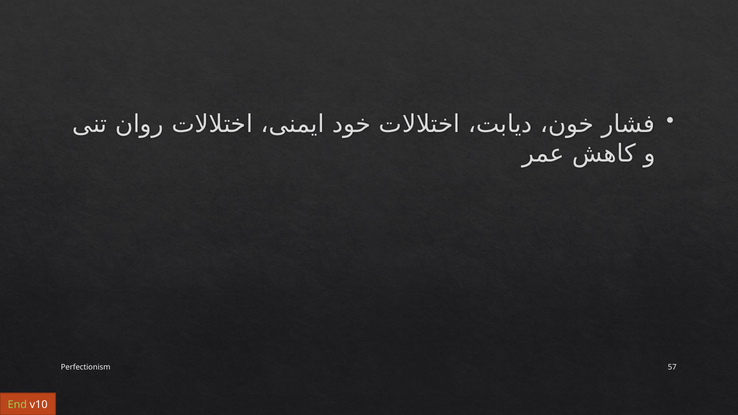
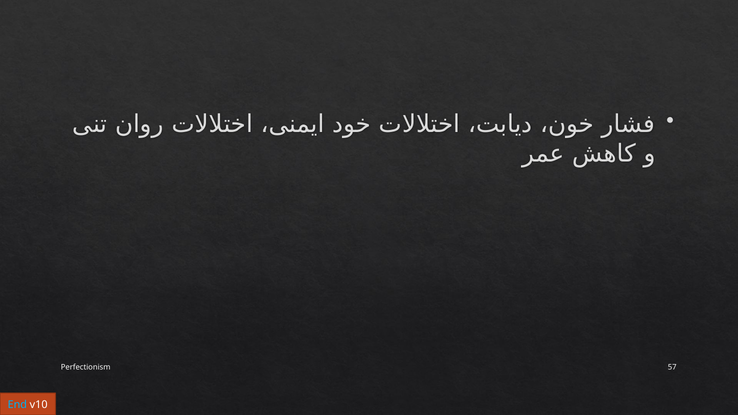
End colour: light green -> light blue
